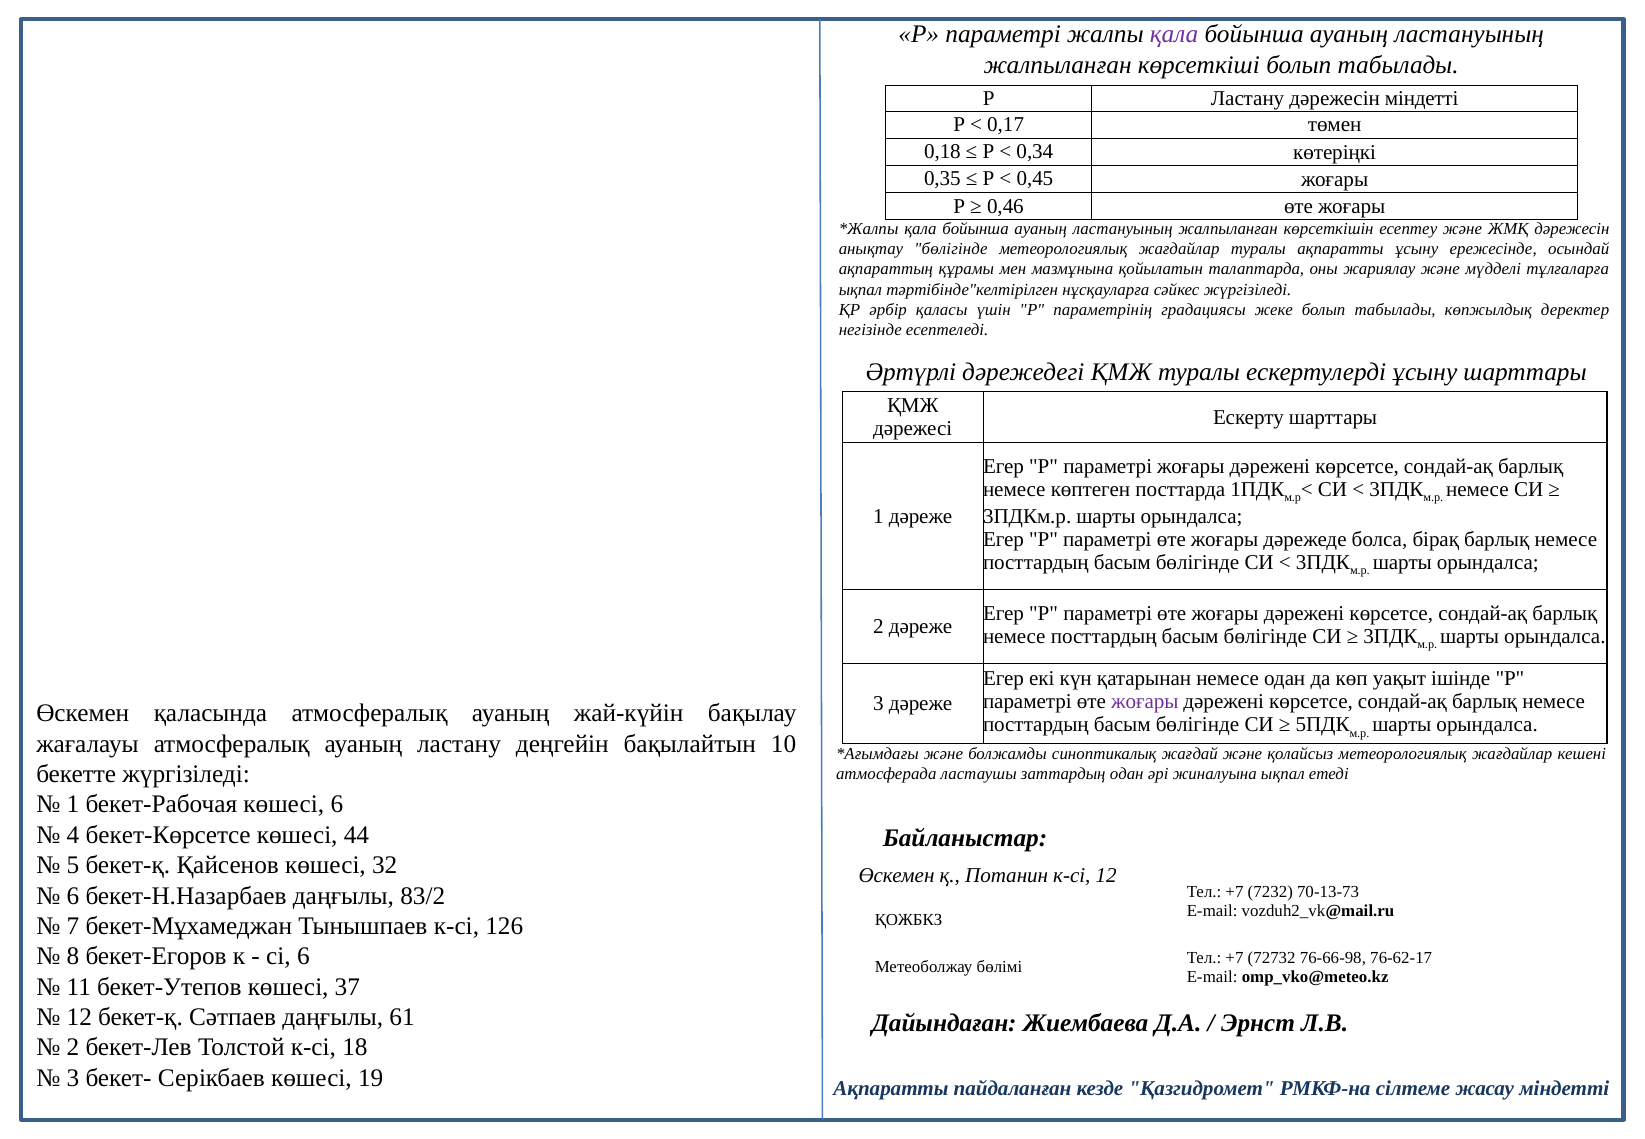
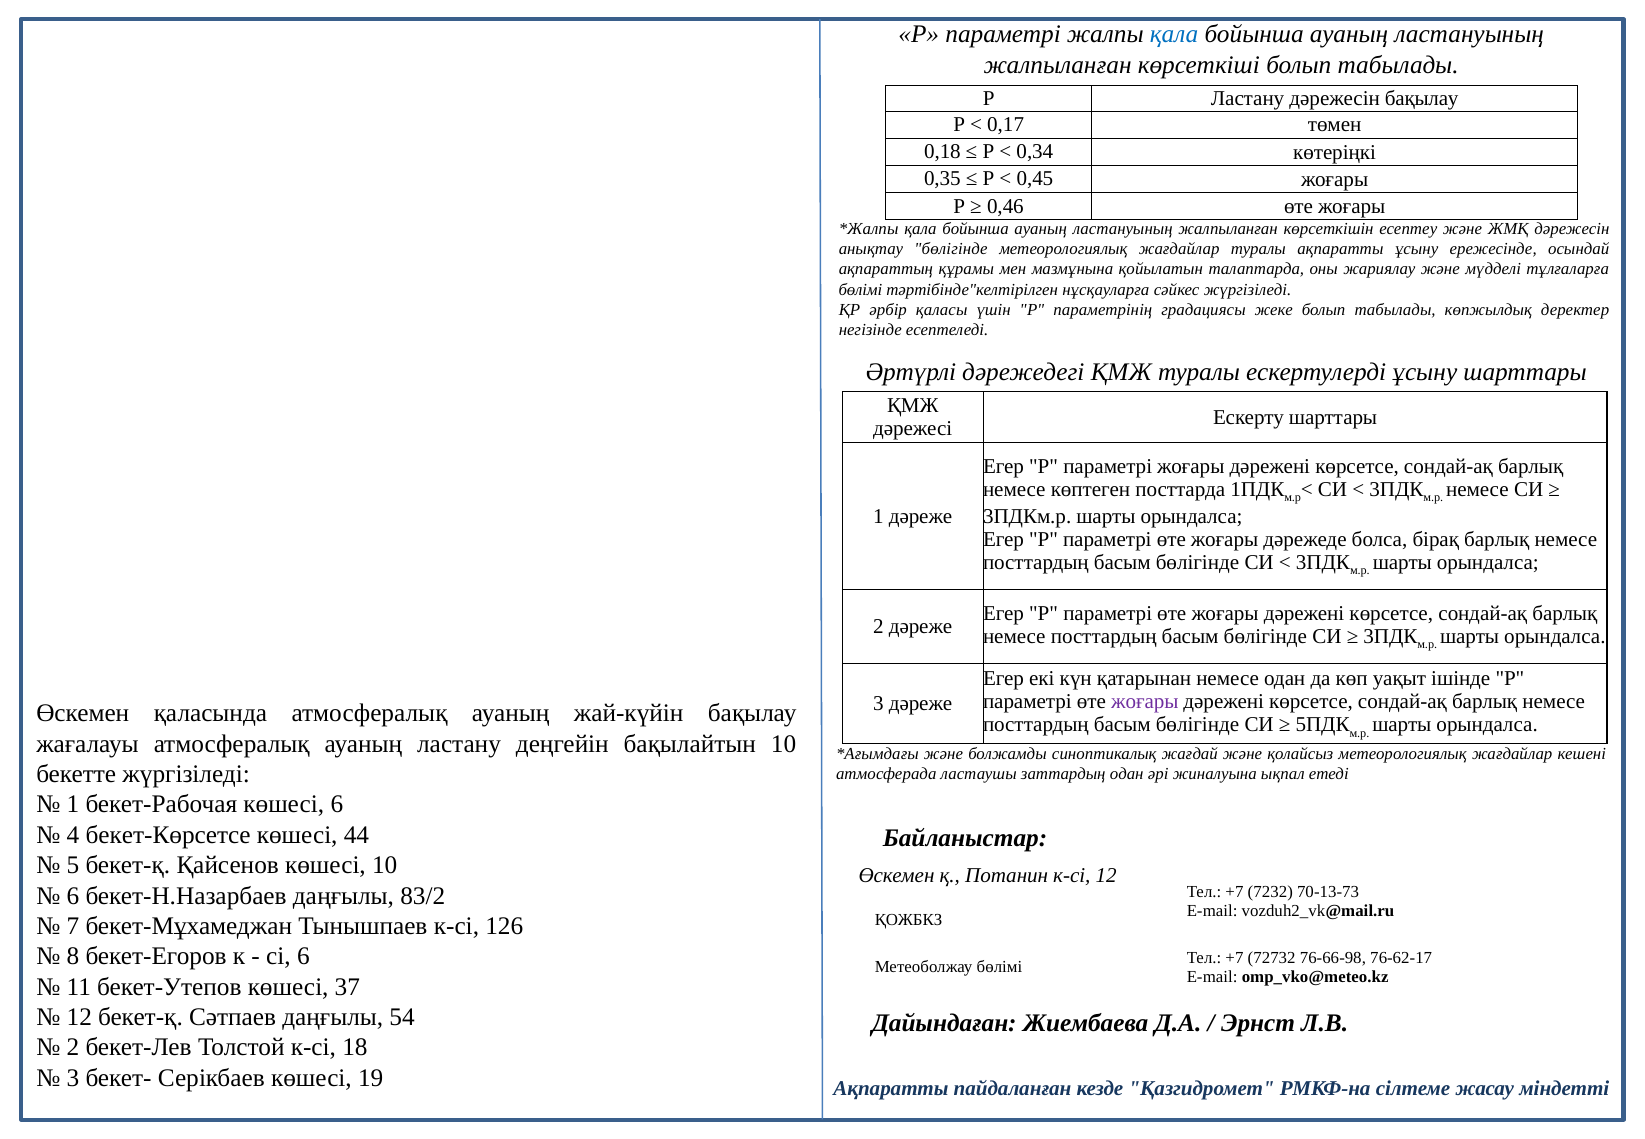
қала at (1174, 34) colour: purple -> blue
дәрежесін міндетті: міндетті -> бақылау
ықпал at (860, 290): ықпал -> бөлімі
көшесі 32: 32 -> 10
61: 61 -> 54
